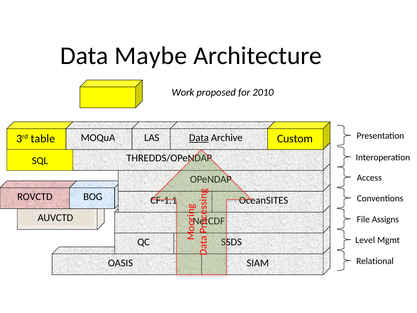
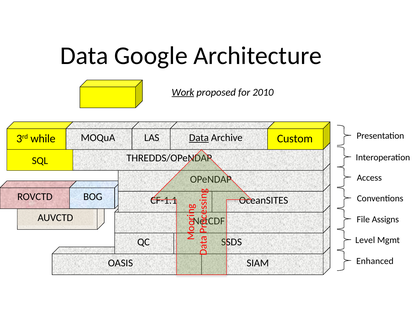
Maybe: Maybe -> Google
Work underline: none -> present
table: table -> while
Relational: Relational -> Enhanced
